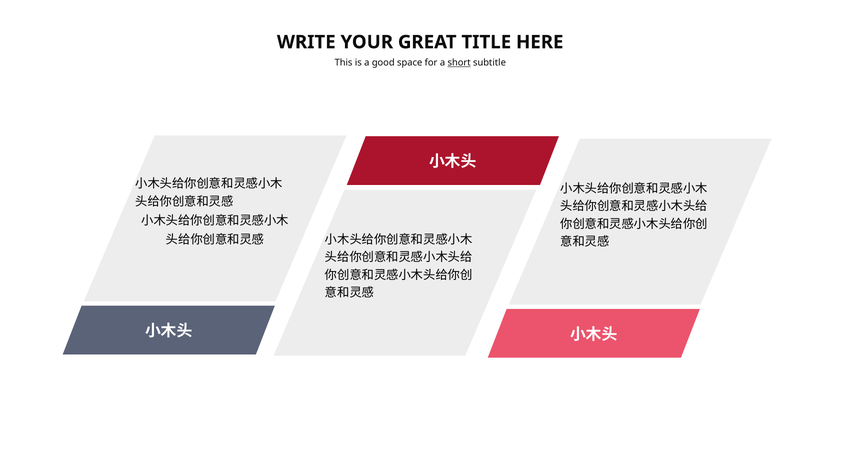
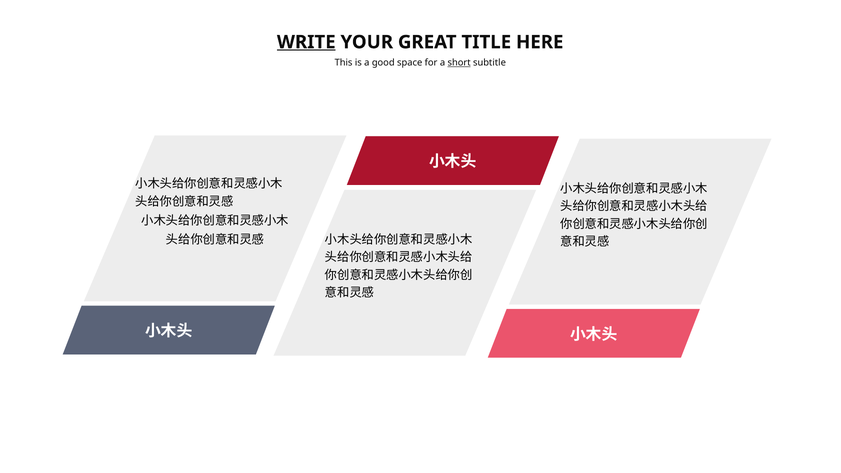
WRITE underline: none -> present
